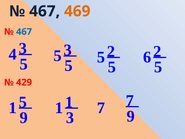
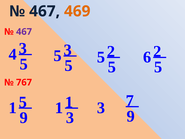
467 at (24, 32) colour: blue -> purple
429: 429 -> 767
7 at (101, 108): 7 -> 3
